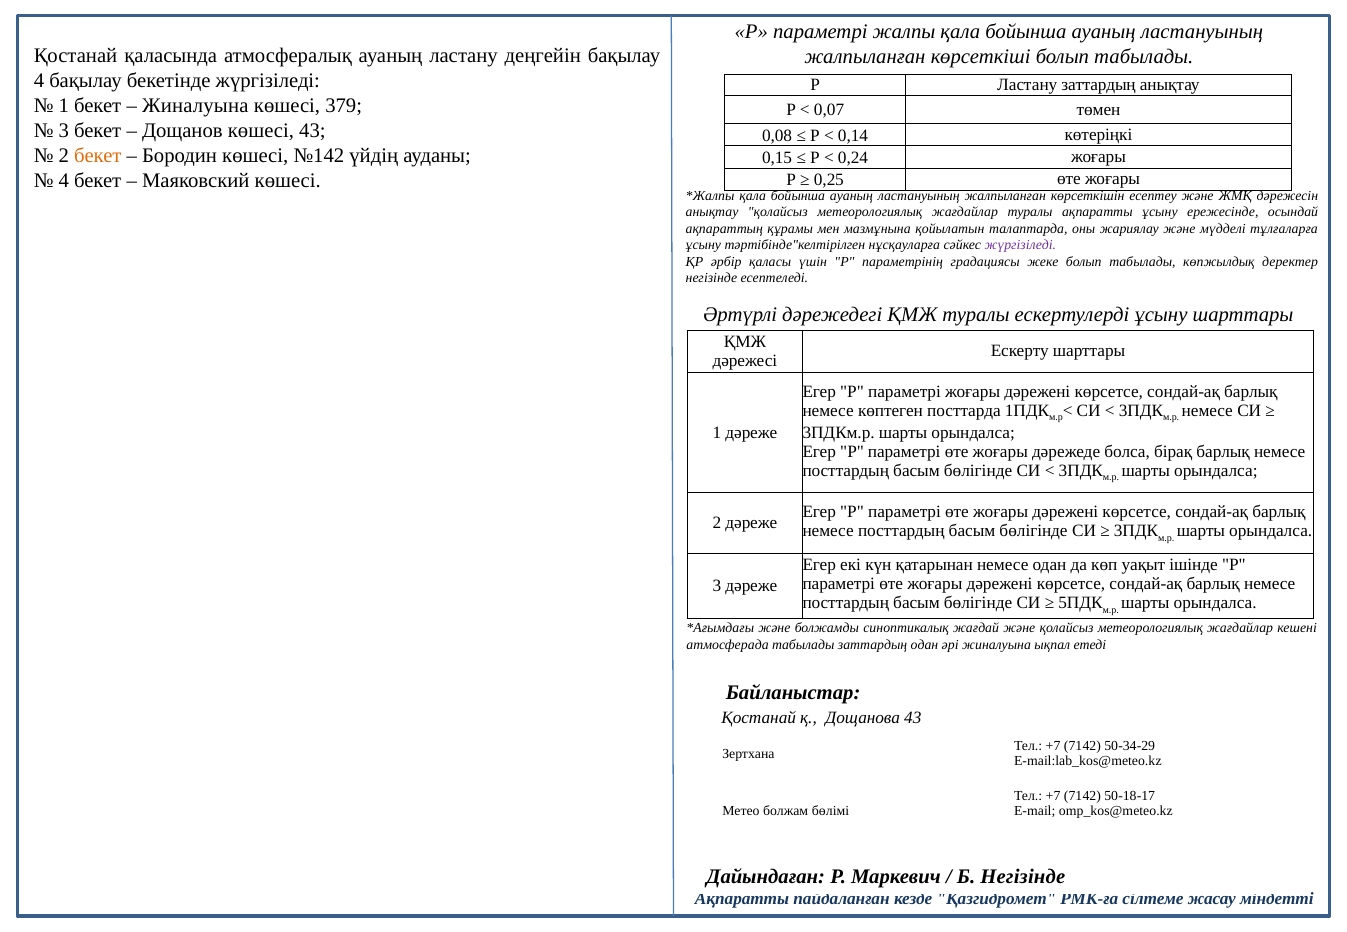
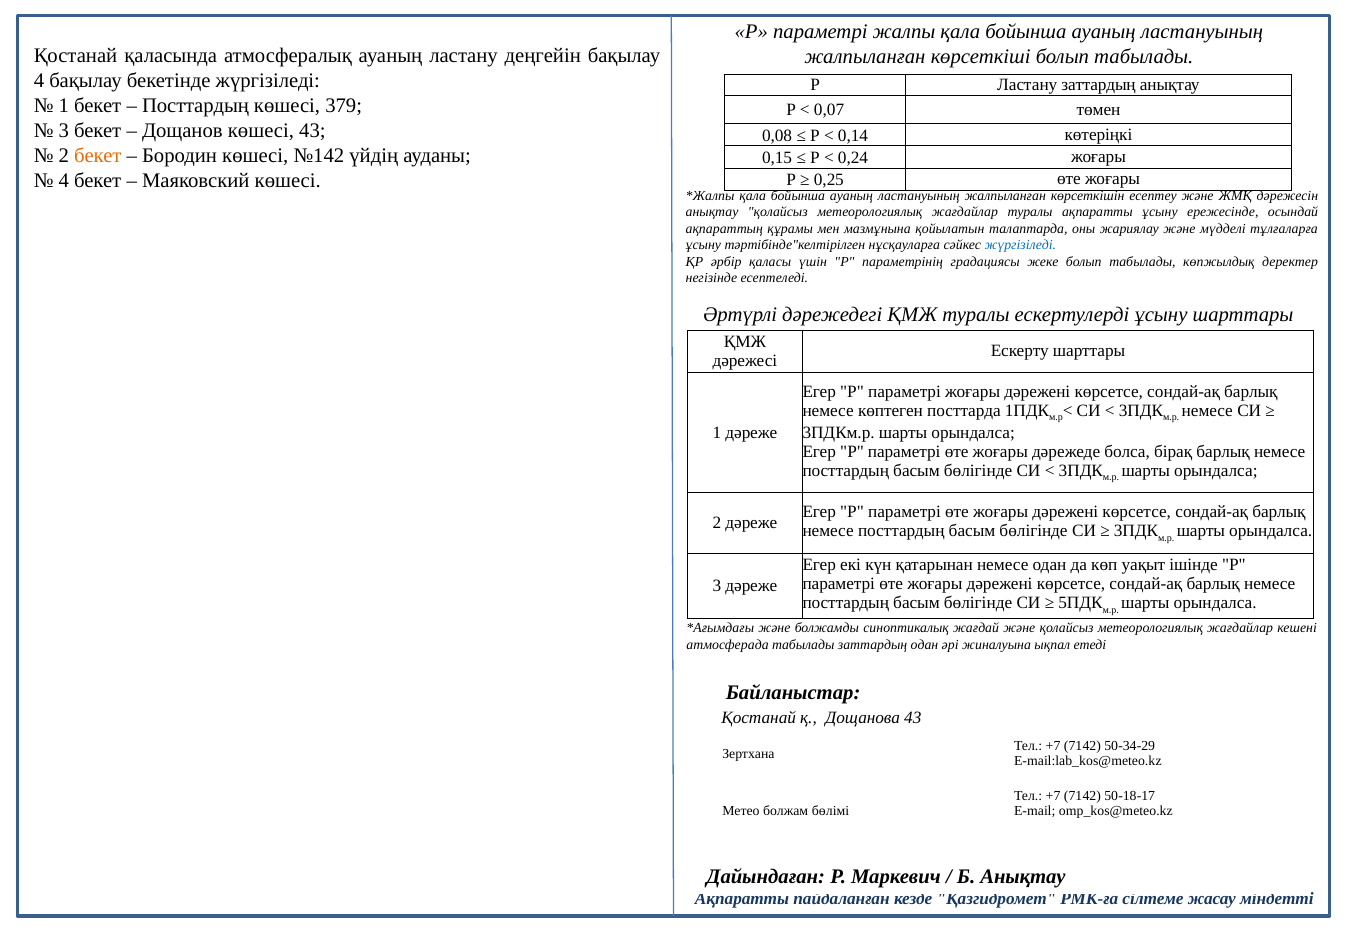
Жиналуына at (195, 106): Жиналуына -> Посттардың
жүргізіледі at (1020, 245) colour: purple -> blue
Б Негізінде: Негізінде -> Анықтау
